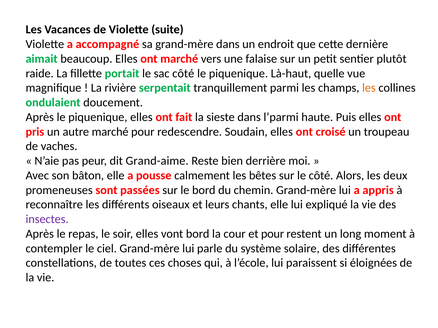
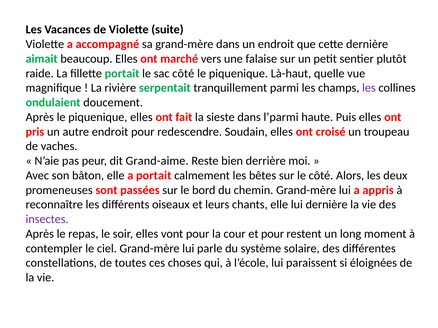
les at (369, 88) colour: orange -> purple
autre marché: marché -> endroit
a pousse: pousse -> portait
lui expliqué: expliqué -> dernière
vont bord: bord -> pour
